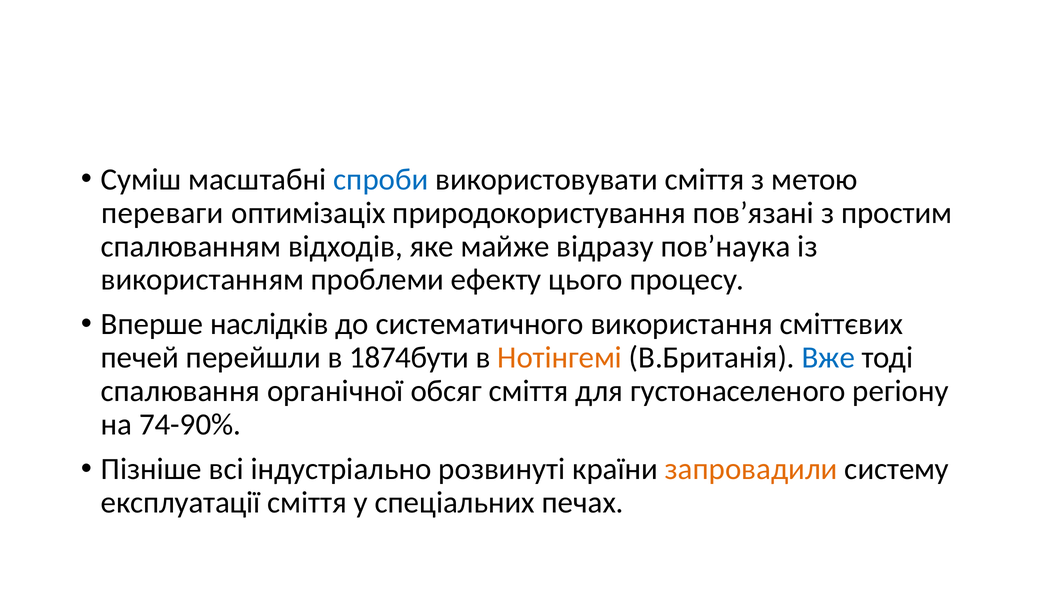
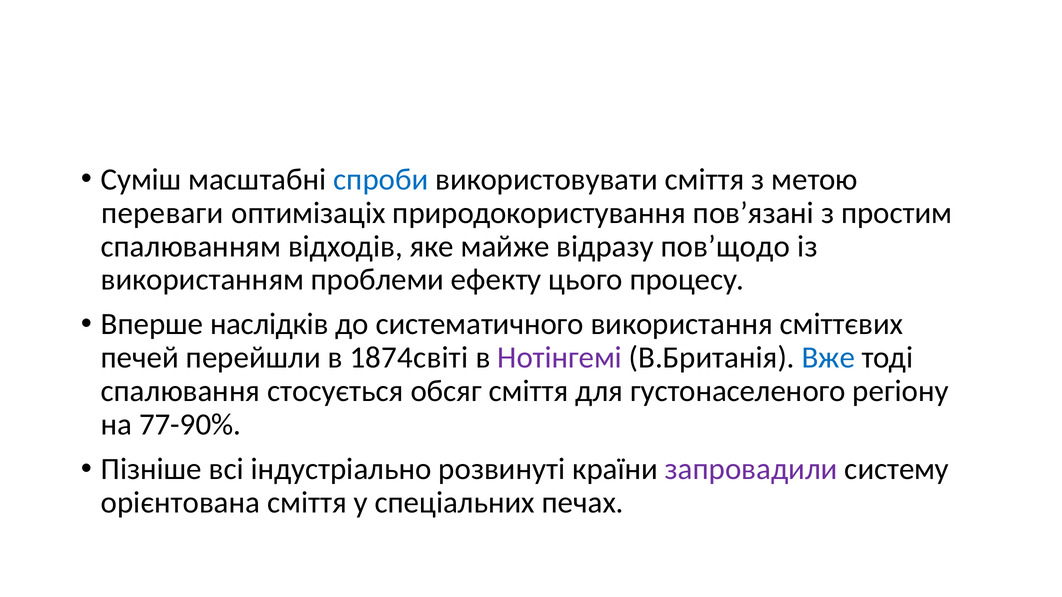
пов’наука: пов’наука -> пов’щодо
1874бути: 1874бути -> 1874світі
Нотінгемі colour: orange -> purple
органічної: органічної -> стосується
74-90%: 74-90% -> 77-90%
запровадили colour: orange -> purple
експлуатації: експлуатації -> орієнтована
